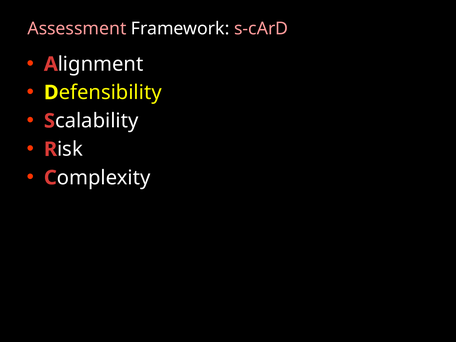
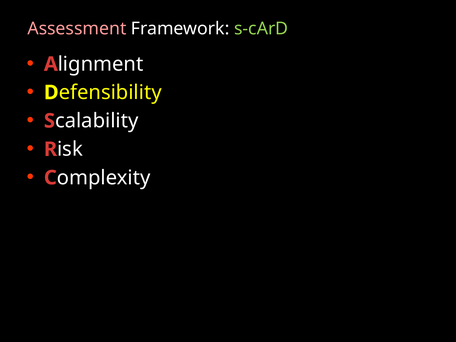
s-cArD colour: pink -> light green
